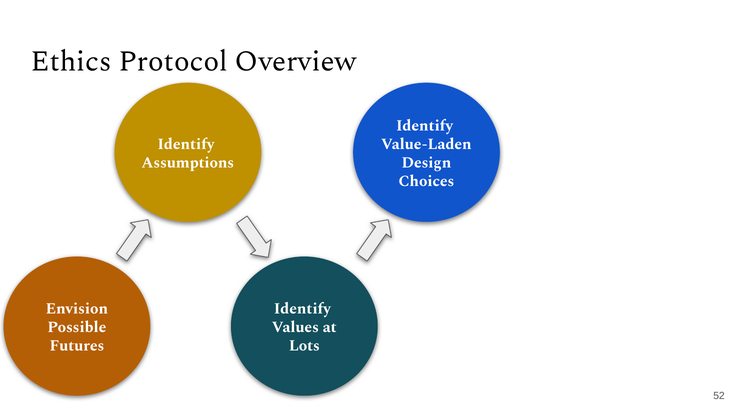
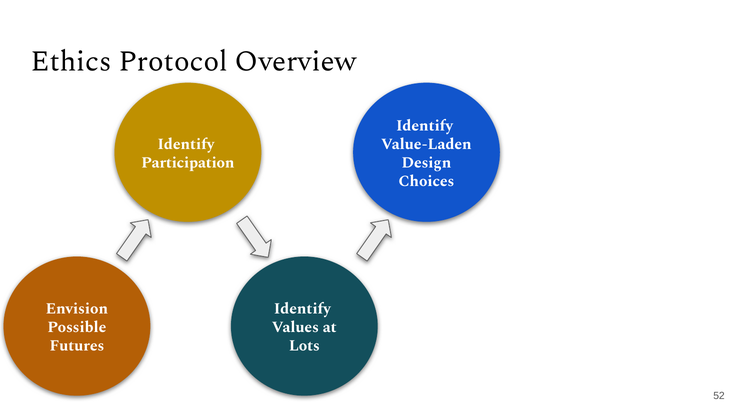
Assumptions: Assumptions -> Participation
